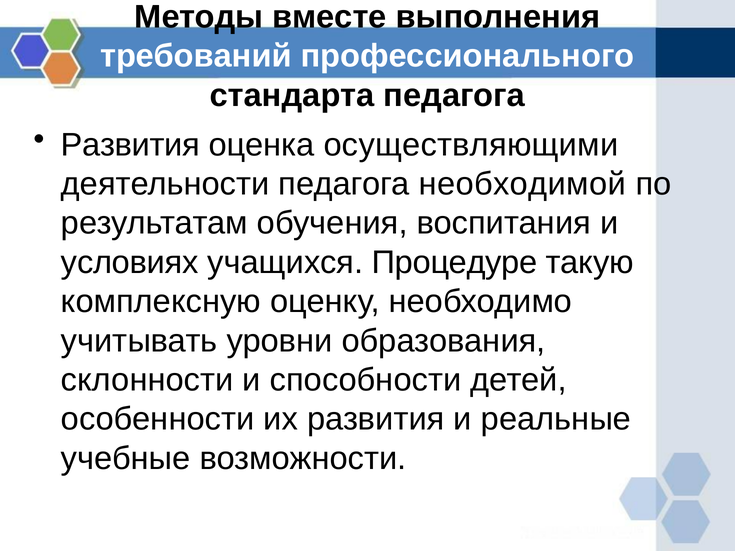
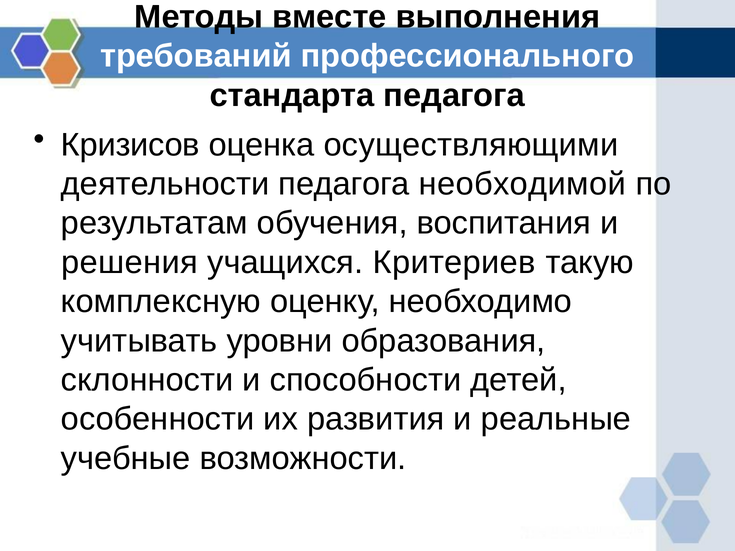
Развития at (130, 145): Развития -> Кризисов
условиях: условиях -> решения
Процедуре: Процедуре -> Критериев
